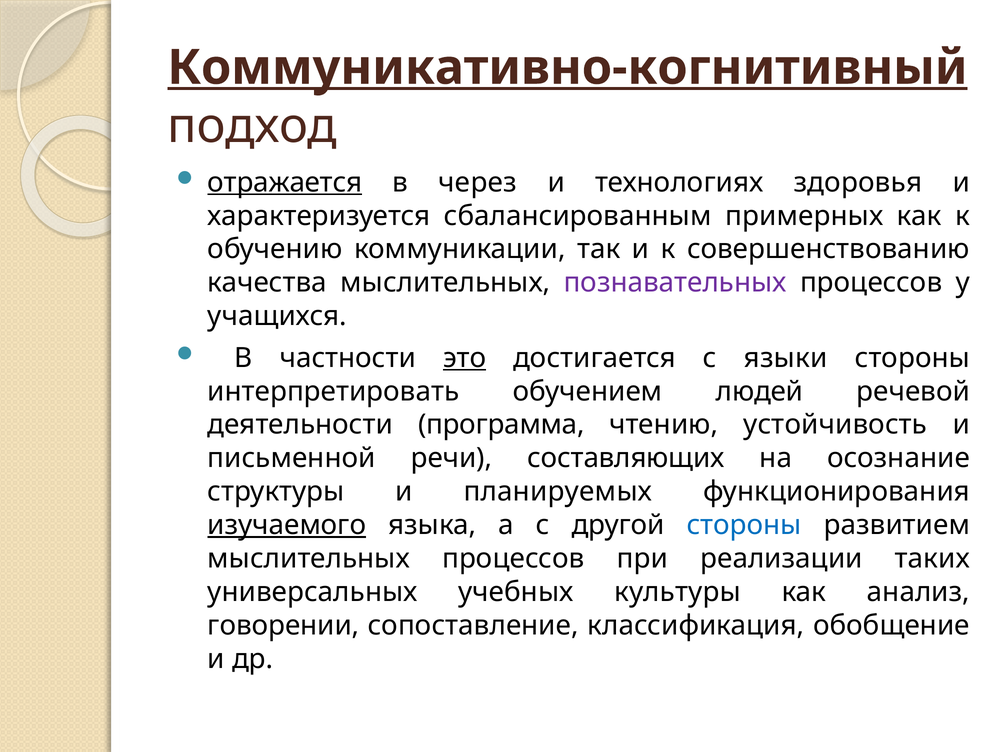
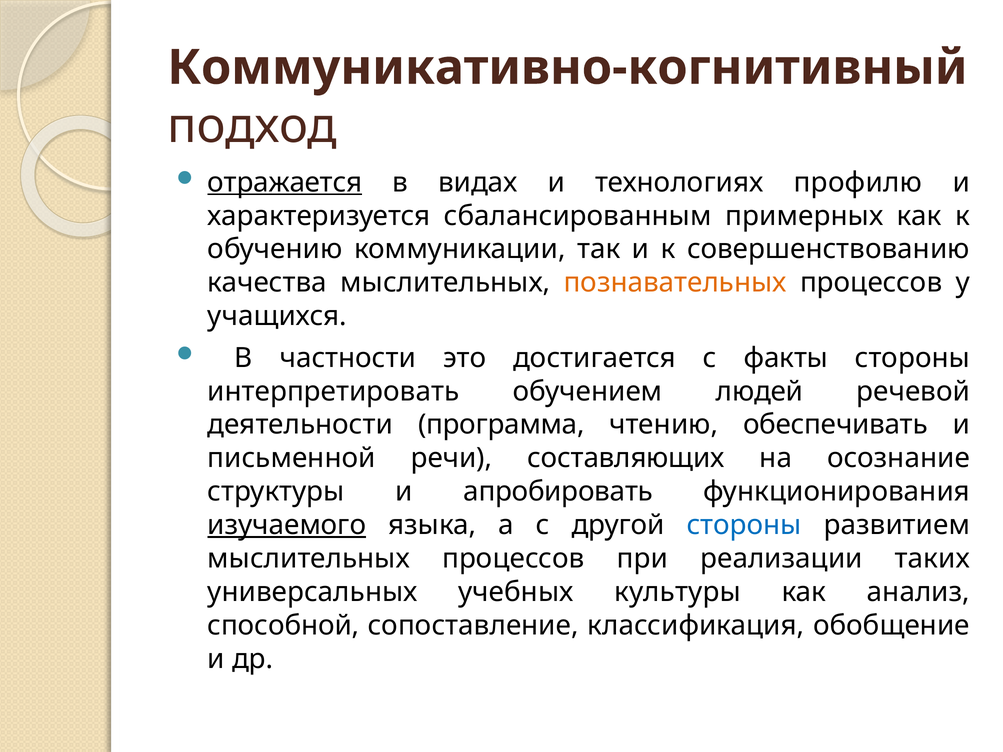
Коммуникативно-когнитивный underline: present -> none
через: через -> видах
здоровья: здоровья -> профилю
познавательных colour: purple -> orange
это underline: present -> none
языки: языки -> факты
устойчивость: устойчивость -> обеспечивать
планируемых: планируемых -> апробировать
говорении: говорении -> способной
